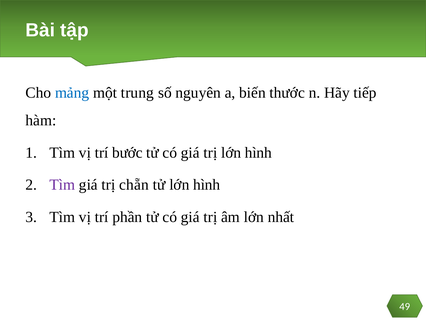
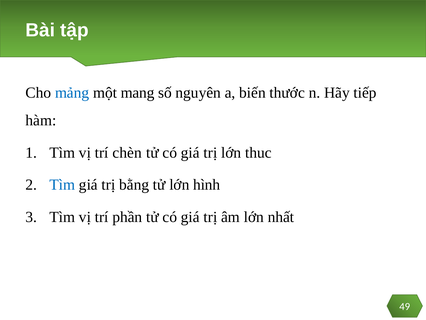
trung: trung -> mang
bước: bước -> chèn
trị lớn hình: hình -> thuc
Tìm at (62, 185) colour: purple -> blue
chẵn: chẵn -> bằng
